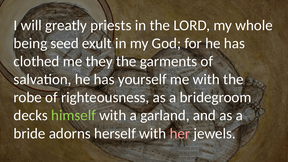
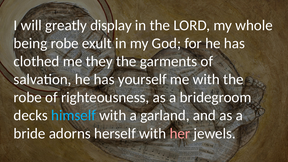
priests: priests -> display
being seed: seed -> robe
himself colour: light green -> light blue
